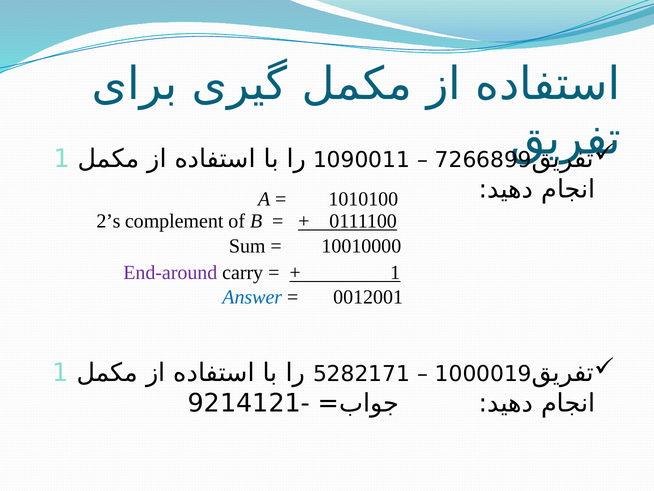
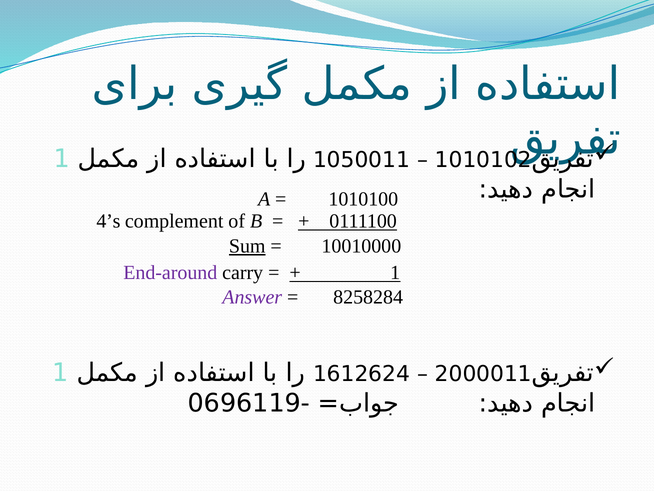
1090011: 1090011 -> 1050011
7266899: 7266899 -> 1010102
2’s: 2’s -> 4’s
Sum underline: none -> present
Answer colour: blue -> purple
0012001: 0012001 -> 8258284
5282171: 5282171 -> 1612624
1000019: 1000019 -> 2000011
9214121: 9214121 -> 0696119
